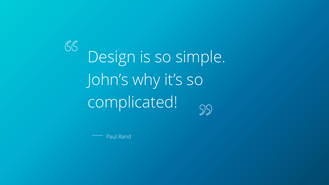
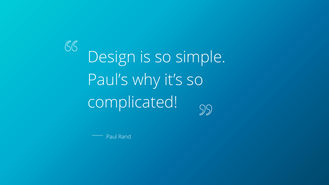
John’s: John’s -> Paul’s
